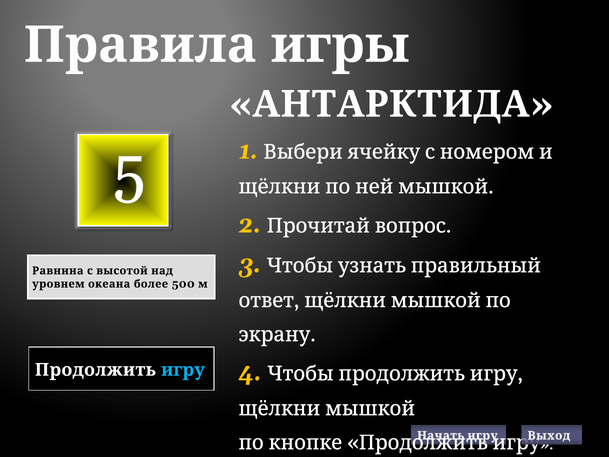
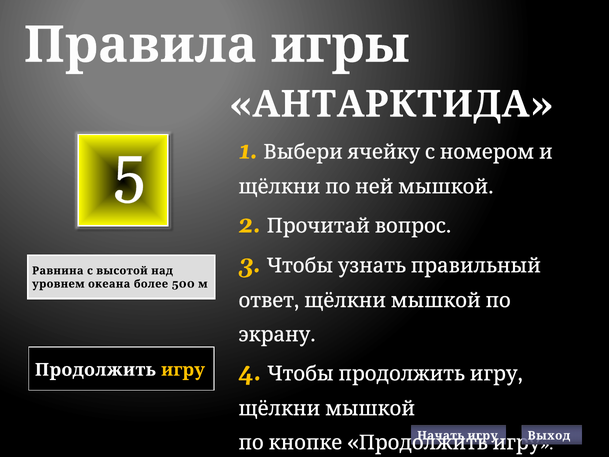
игру at (183, 370) colour: light blue -> yellow
